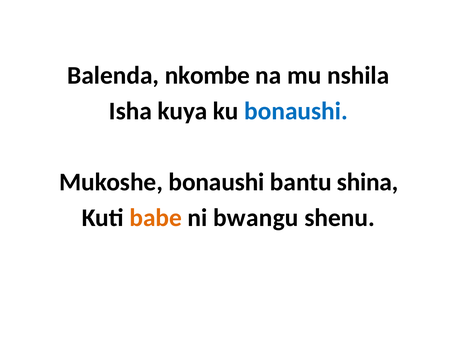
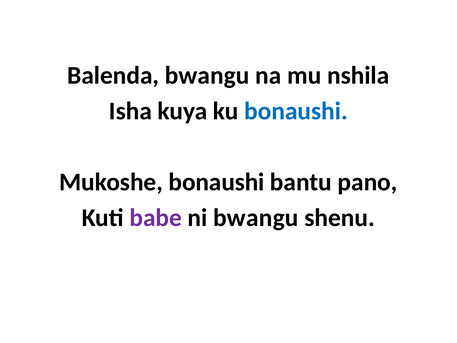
Balenda nkombe: nkombe -> bwangu
shina: shina -> pano
babe colour: orange -> purple
